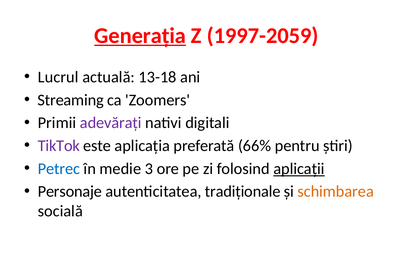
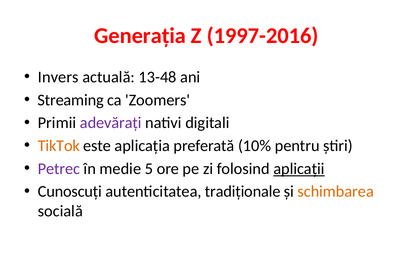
Generația underline: present -> none
1997-2059: 1997-2059 -> 1997-2016
Lucrul: Lucrul -> Invers
13-18: 13-18 -> 13-48
TikTok colour: purple -> orange
66%: 66% -> 10%
Petrec colour: blue -> purple
3: 3 -> 5
Personaje: Personaje -> Cunoscuți
